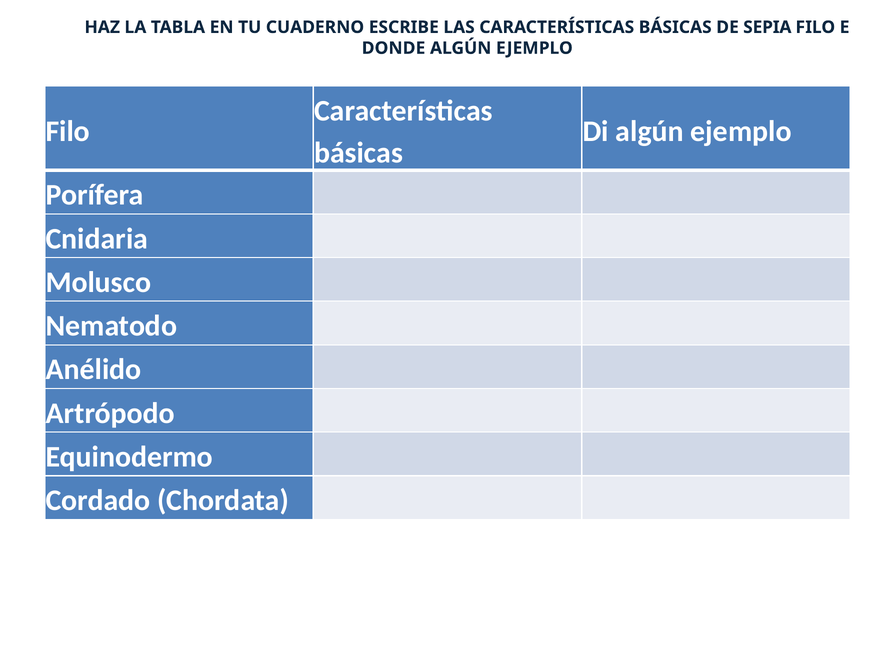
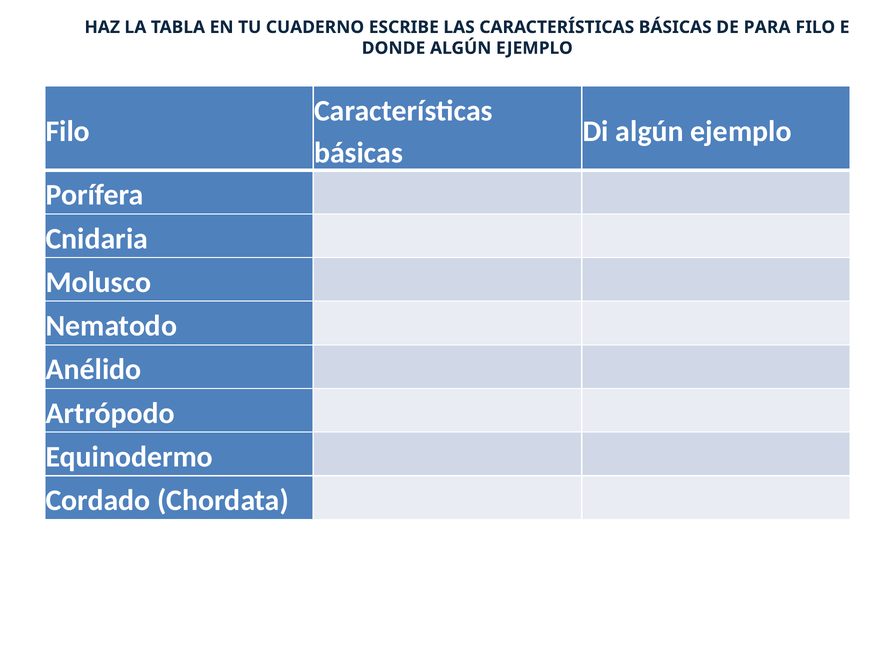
SEPIA: SEPIA -> PARA
